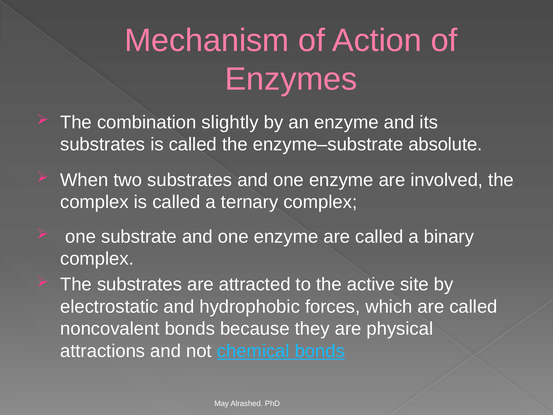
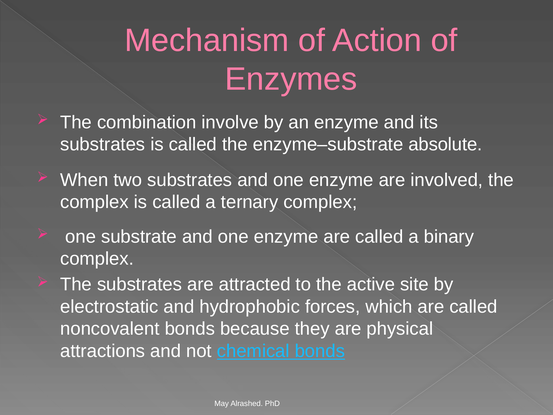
slightly: slightly -> involve
